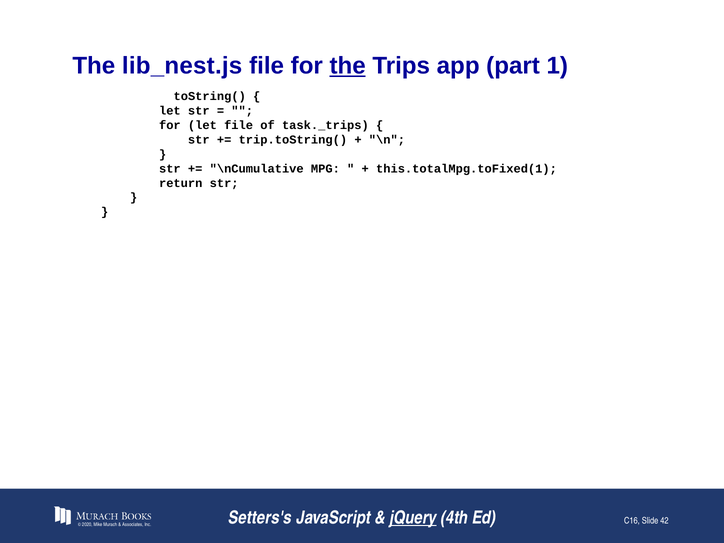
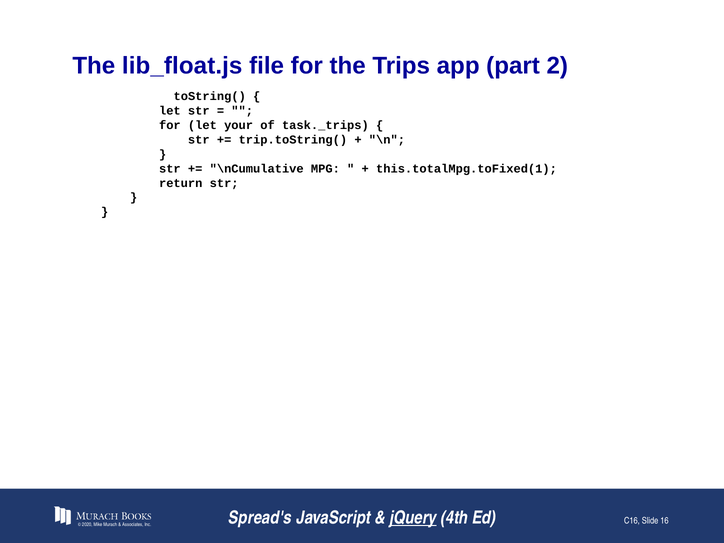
lib_nest.js: lib_nest.js -> lib_float.js
the at (348, 66) underline: present -> none
1: 1 -> 2
let file: file -> your
Setters's: Setters's -> Spread's
42: 42 -> 16
